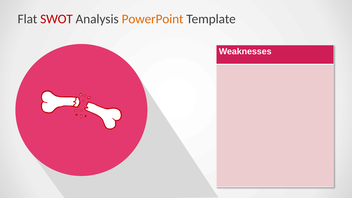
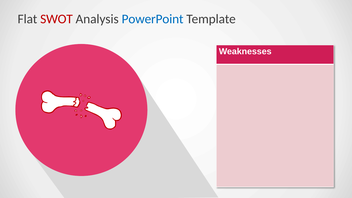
PowerPoint colour: orange -> blue
